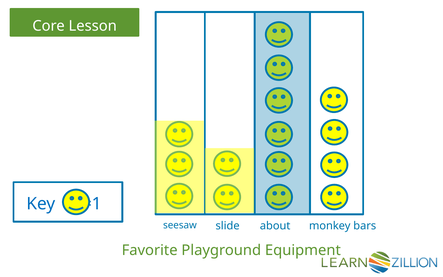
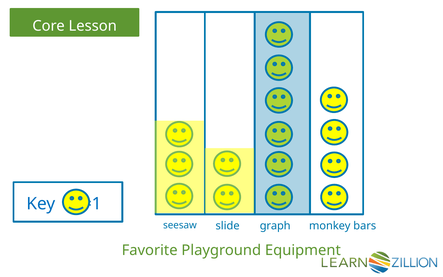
about: about -> graph
